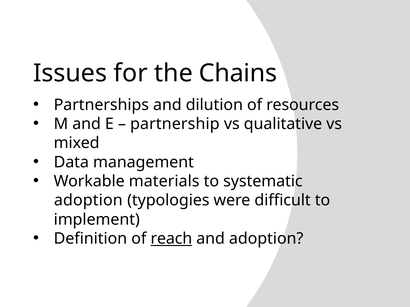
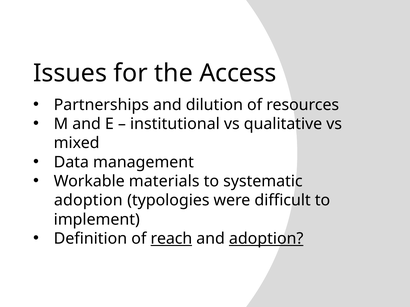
Chains: Chains -> Access
partnership: partnership -> institutional
adoption at (266, 239) underline: none -> present
